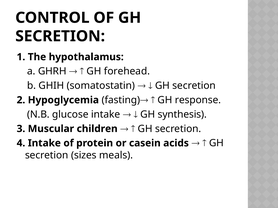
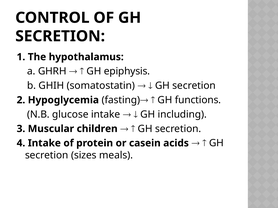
forehead: forehead -> epiphysis
response: response -> functions
synthesis: synthesis -> including
